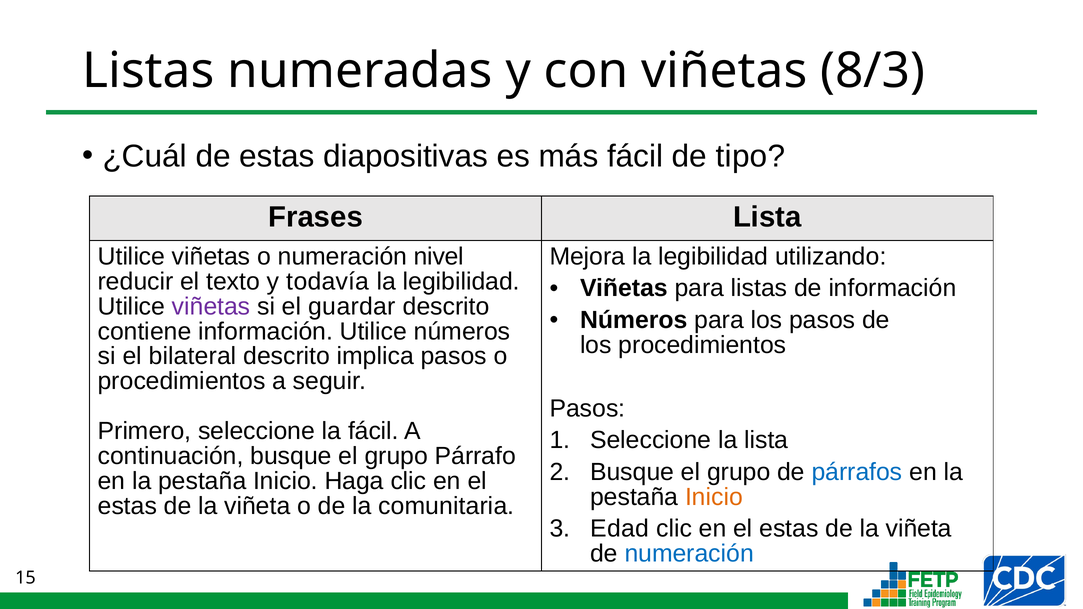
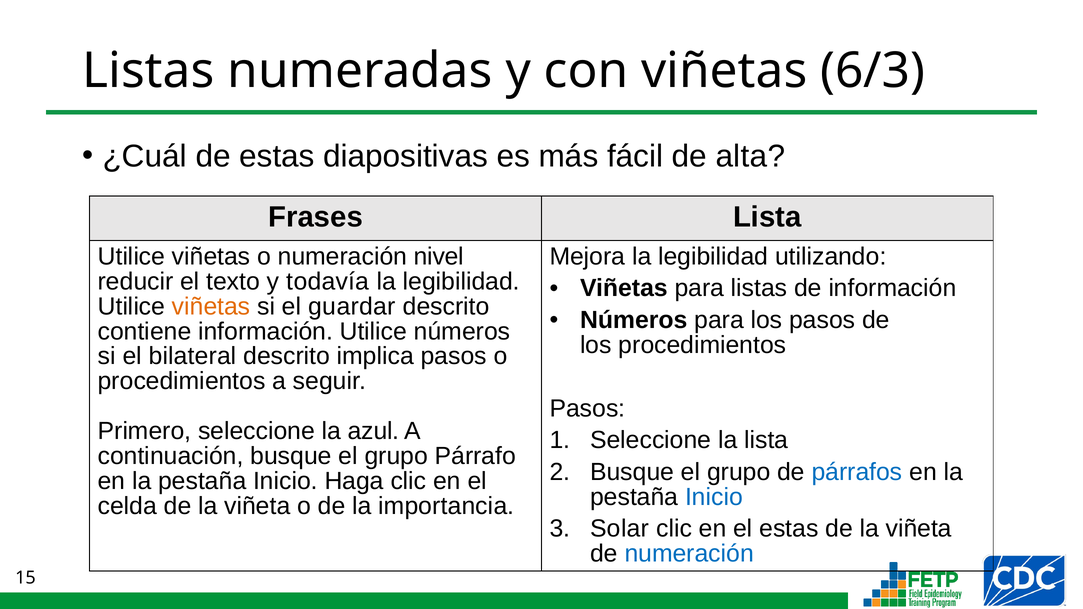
8/3: 8/3 -> 6/3
tipo: tipo -> alta
viñetas at (211, 306) colour: purple -> orange
la fácil: fácil -> azul
Inicio at (714, 497) colour: orange -> blue
estas at (127, 506): estas -> celda
comunitaria: comunitaria -> importancia
Edad: Edad -> Solar
